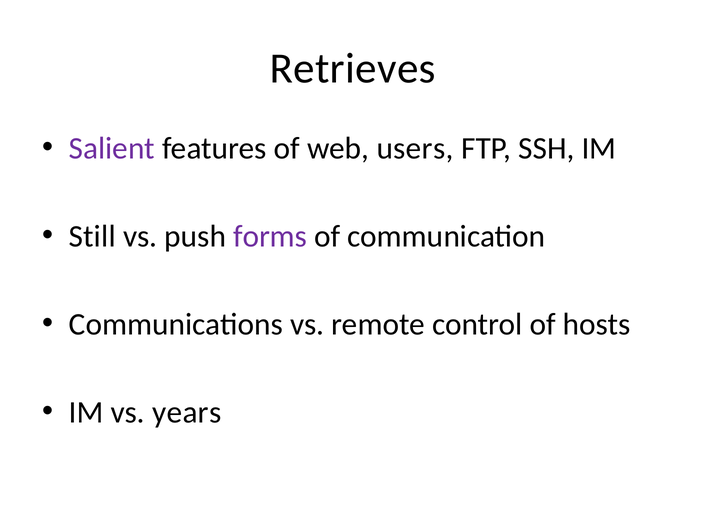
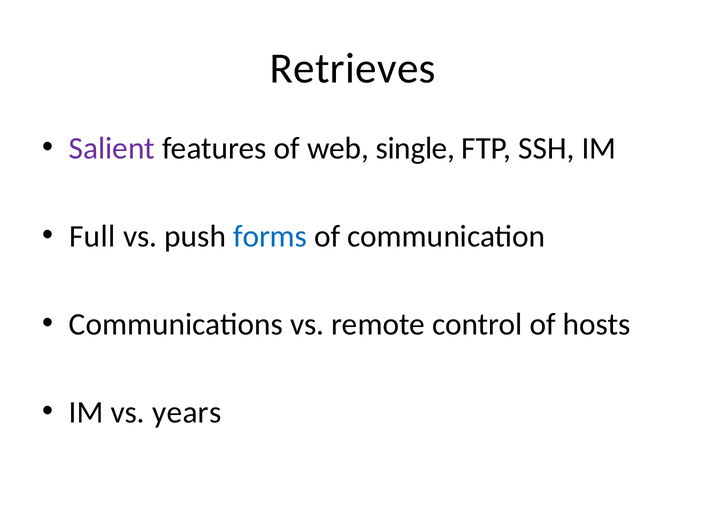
users: users -> single
Still: Still -> Full
forms colour: purple -> blue
